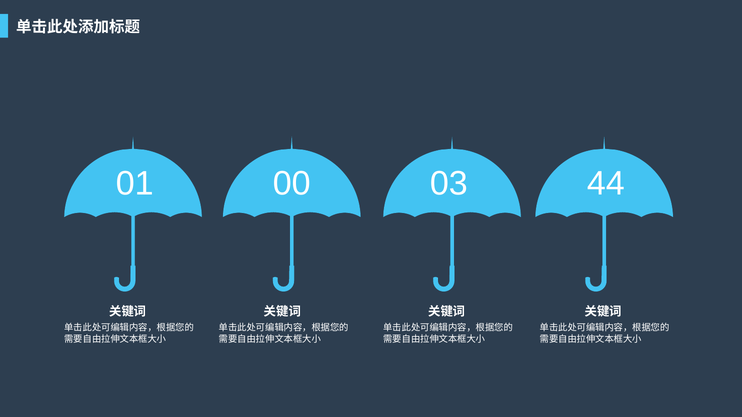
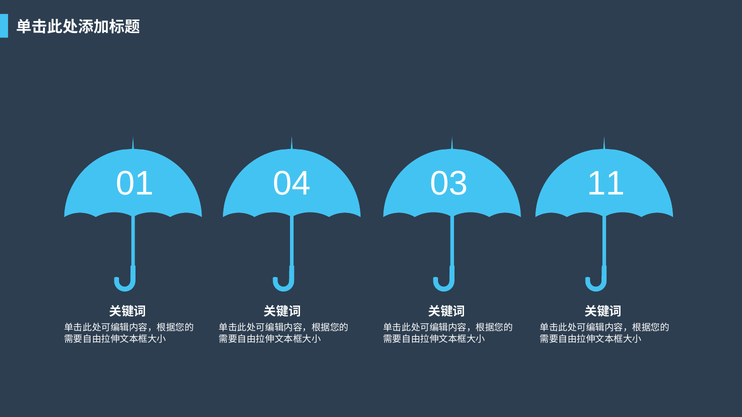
00: 00 -> 04
44: 44 -> 11
